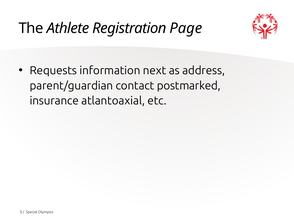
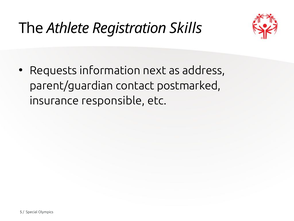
Page: Page -> Skills
atlantoaxial: atlantoaxial -> responsible
